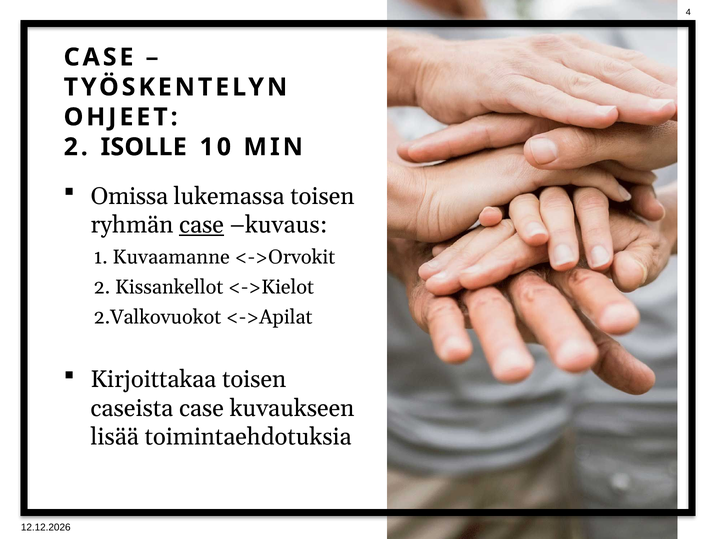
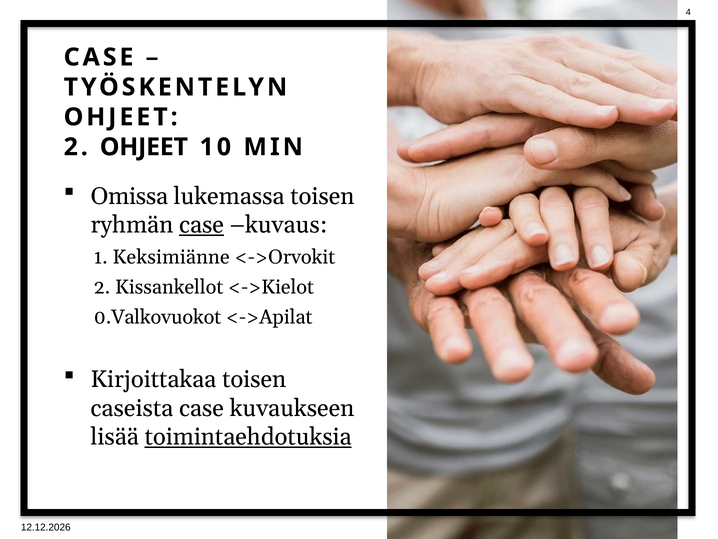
2 ISOLLE: ISOLLE -> OHJEET
Kuvaamanne: Kuvaamanne -> Keksimiänne
2.Valkovuokot: 2.Valkovuokot -> 0.Valkovuokot
toimintaehdotuksia underline: none -> present
